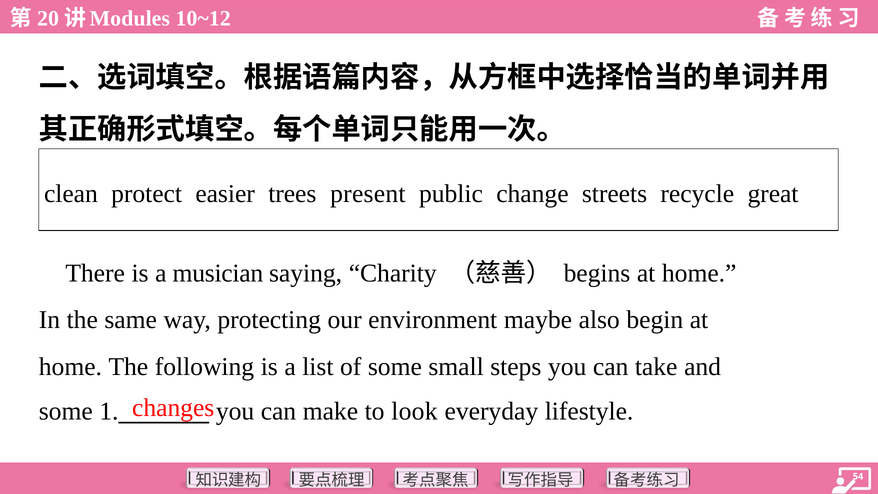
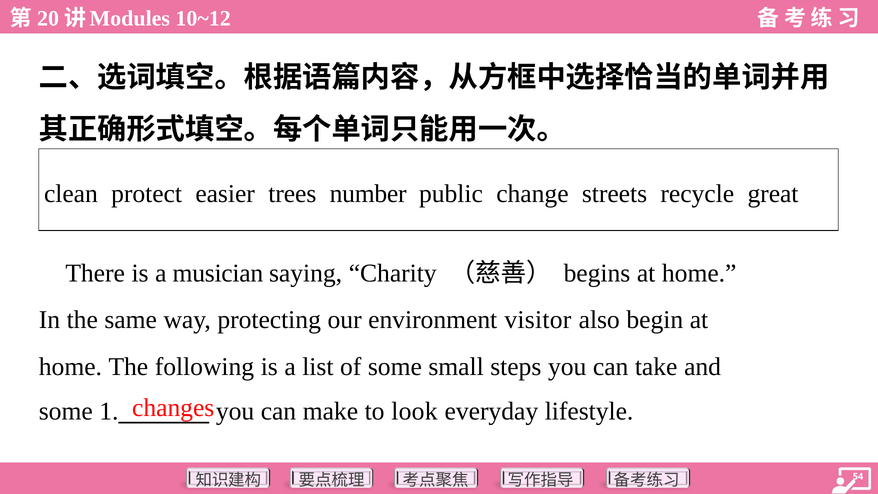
present: present -> number
maybe: maybe -> visitor
